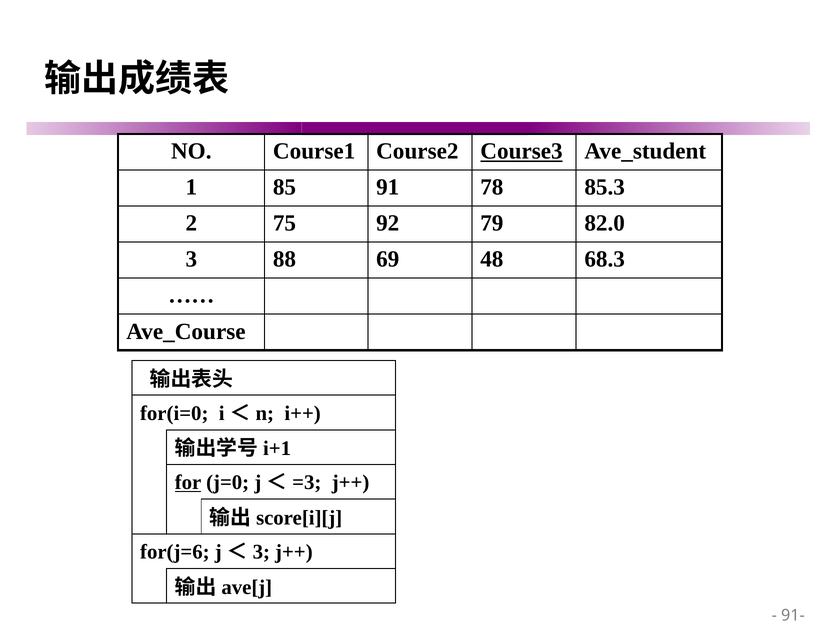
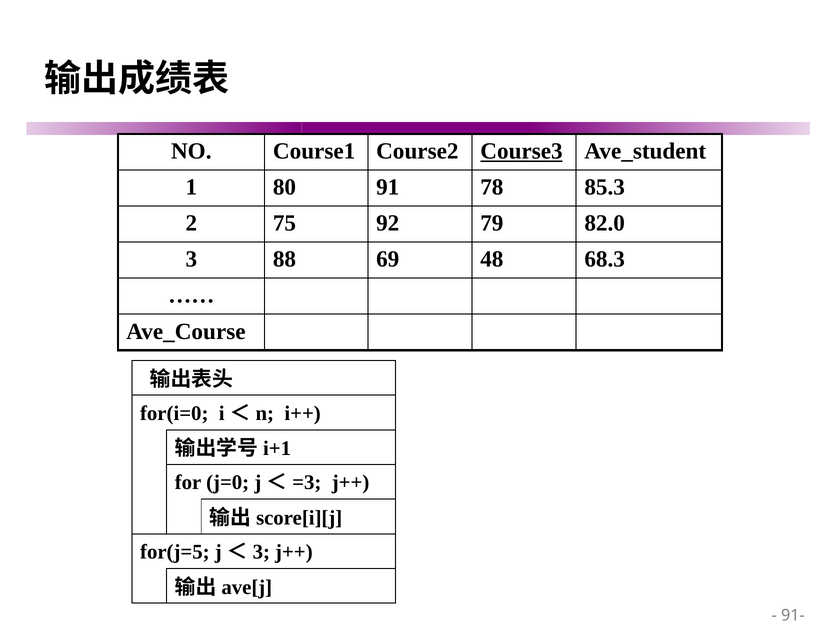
85: 85 -> 80
for underline: present -> none
for(j=6: for(j=6 -> for(j=5
